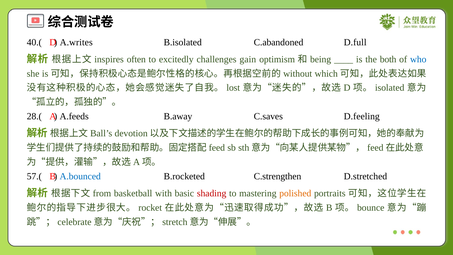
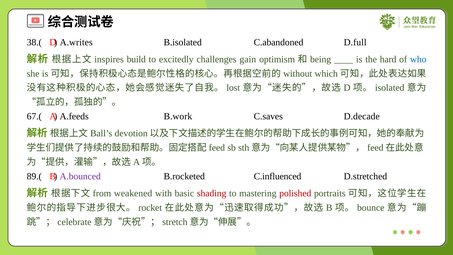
40.(: 40.( -> 38.(
often: often -> build
both: both -> hard
28.(: 28.( -> 67.(
B.away: B.away -> B.work
D.feeling: D.feeling -> D.decade
57.(: 57.( -> 89.(
A.bounced colour: blue -> purple
C.strengthen: C.strengthen -> C.influenced
basketball: basketball -> weakened
polished colour: orange -> red
